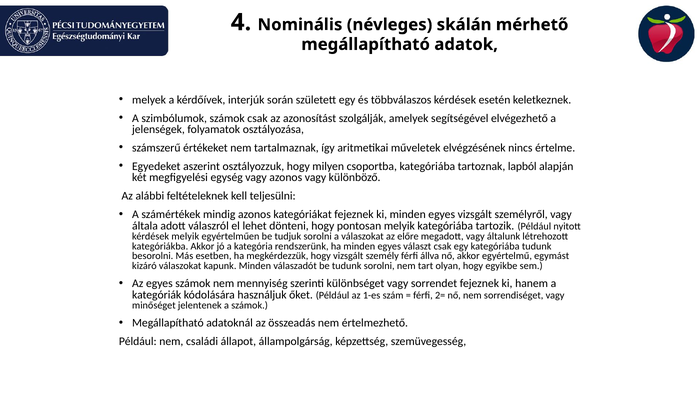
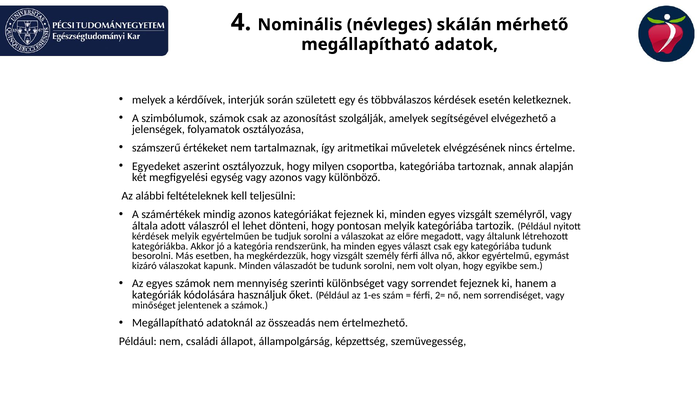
lapból: lapból -> annak
tart: tart -> volt
